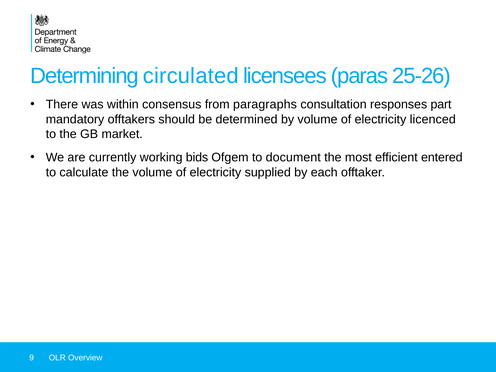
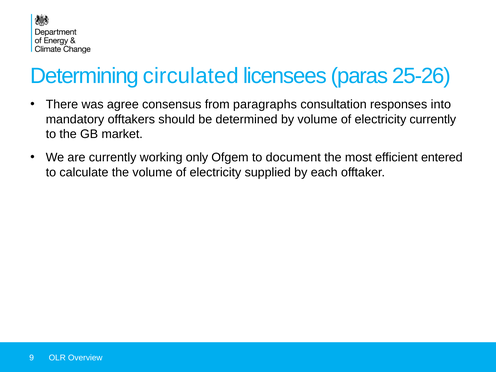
within: within -> agree
part: part -> into
electricity licenced: licenced -> currently
bids: bids -> only
